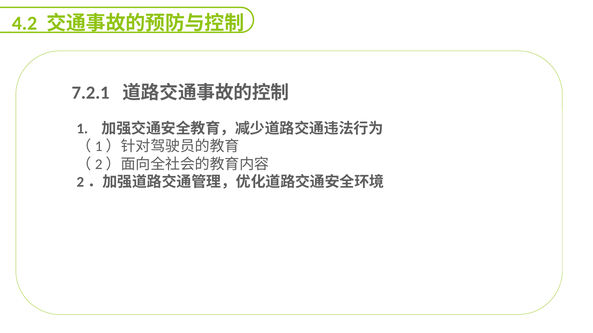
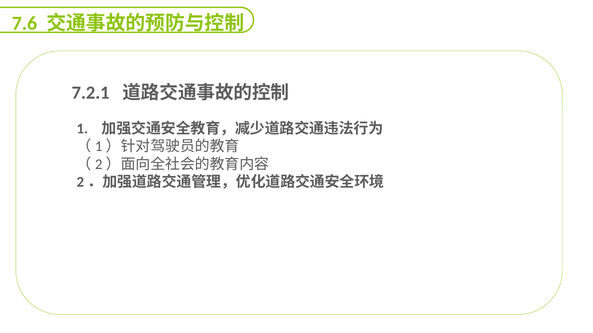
4.2: 4.2 -> 7.6
